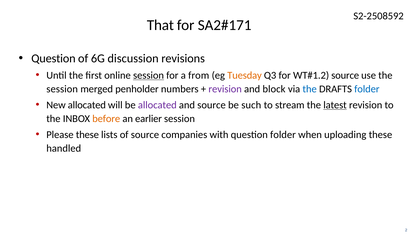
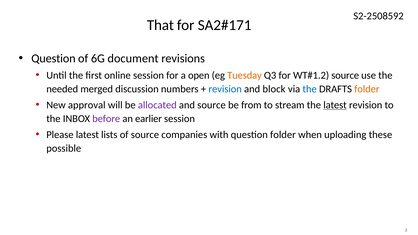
discussion: discussion -> document
session at (149, 75) underline: present -> none
from: from -> open
session at (62, 89): session -> needed
penholder: penholder -> discussion
revision at (225, 89) colour: purple -> blue
folder at (367, 89) colour: blue -> orange
New allocated: allocated -> approval
such: such -> from
before colour: orange -> purple
Please these: these -> latest
handled: handled -> possible
